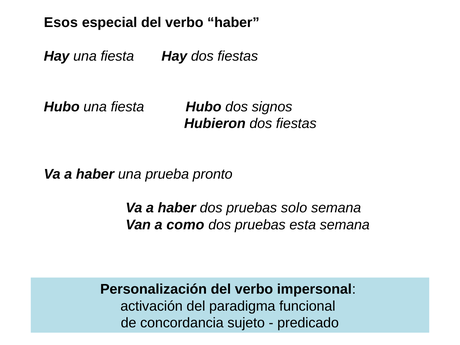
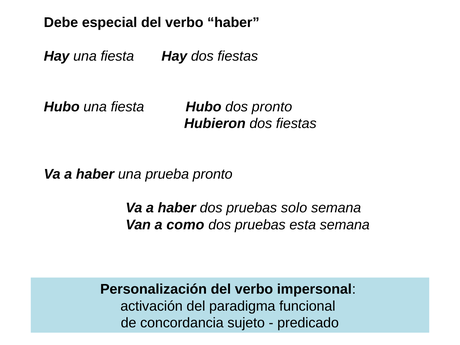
Esos: Esos -> Debe
dos signos: signos -> pronto
